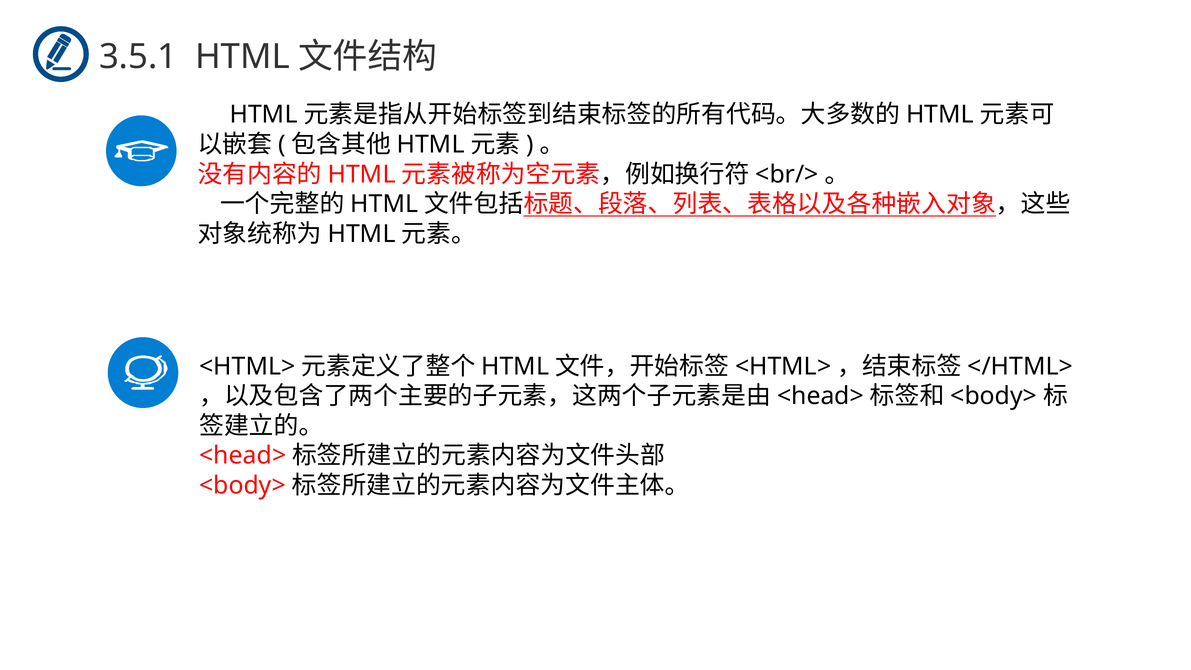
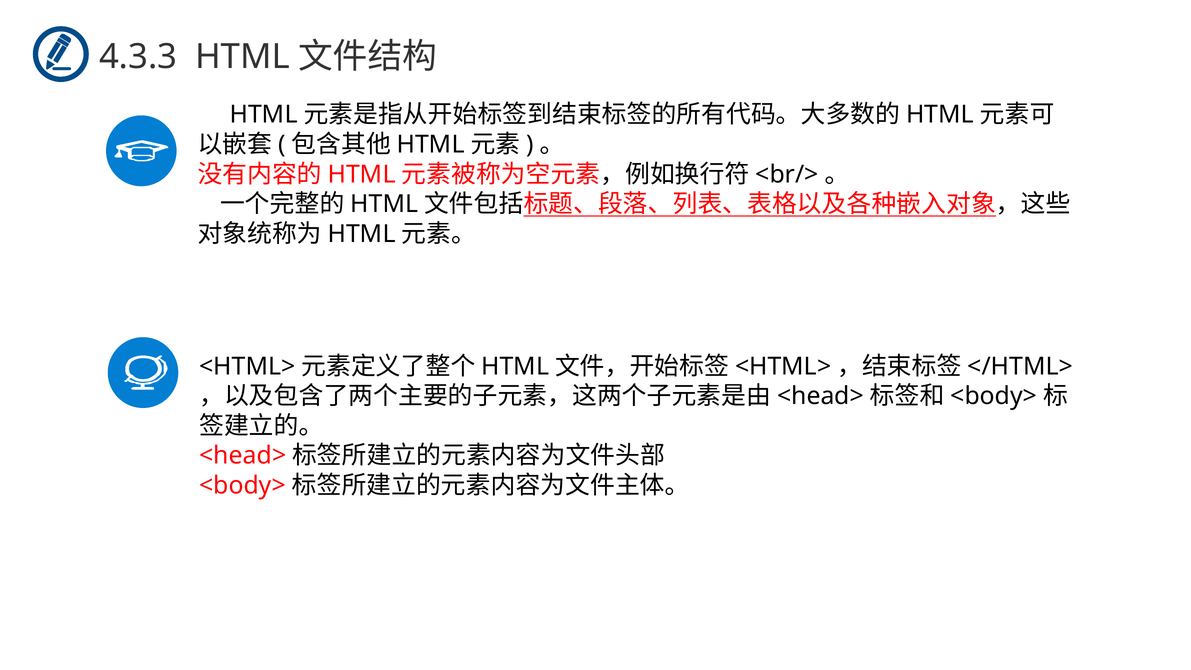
3.5.1: 3.5.1 -> 4.3.3
